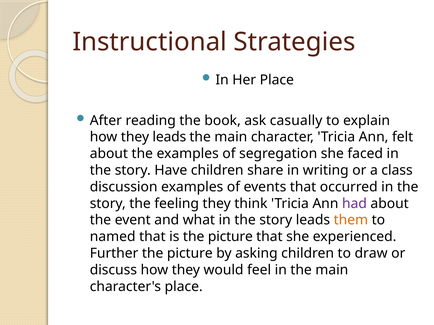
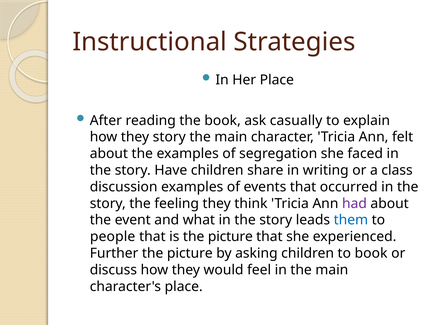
they leads: leads -> story
them colour: orange -> blue
named: named -> people
to draw: draw -> book
